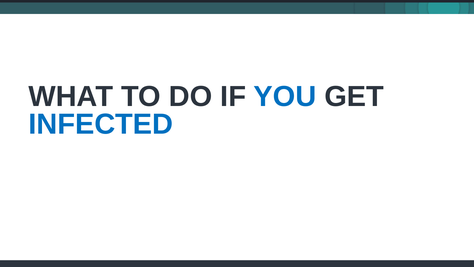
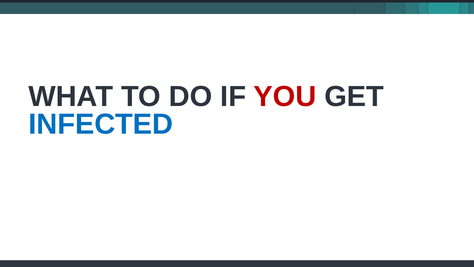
YOU colour: blue -> red
